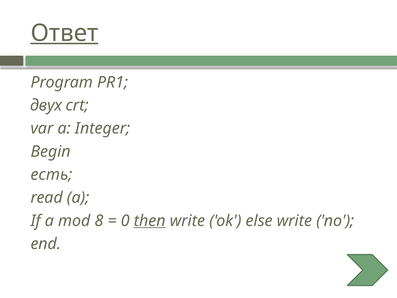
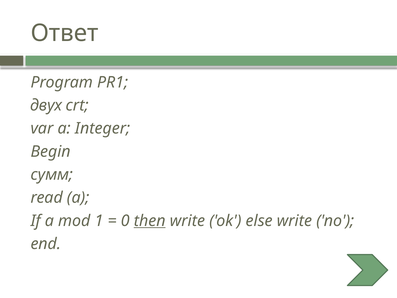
Ответ underline: present -> none
есть: есть -> сумм
8: 8 -> 1
